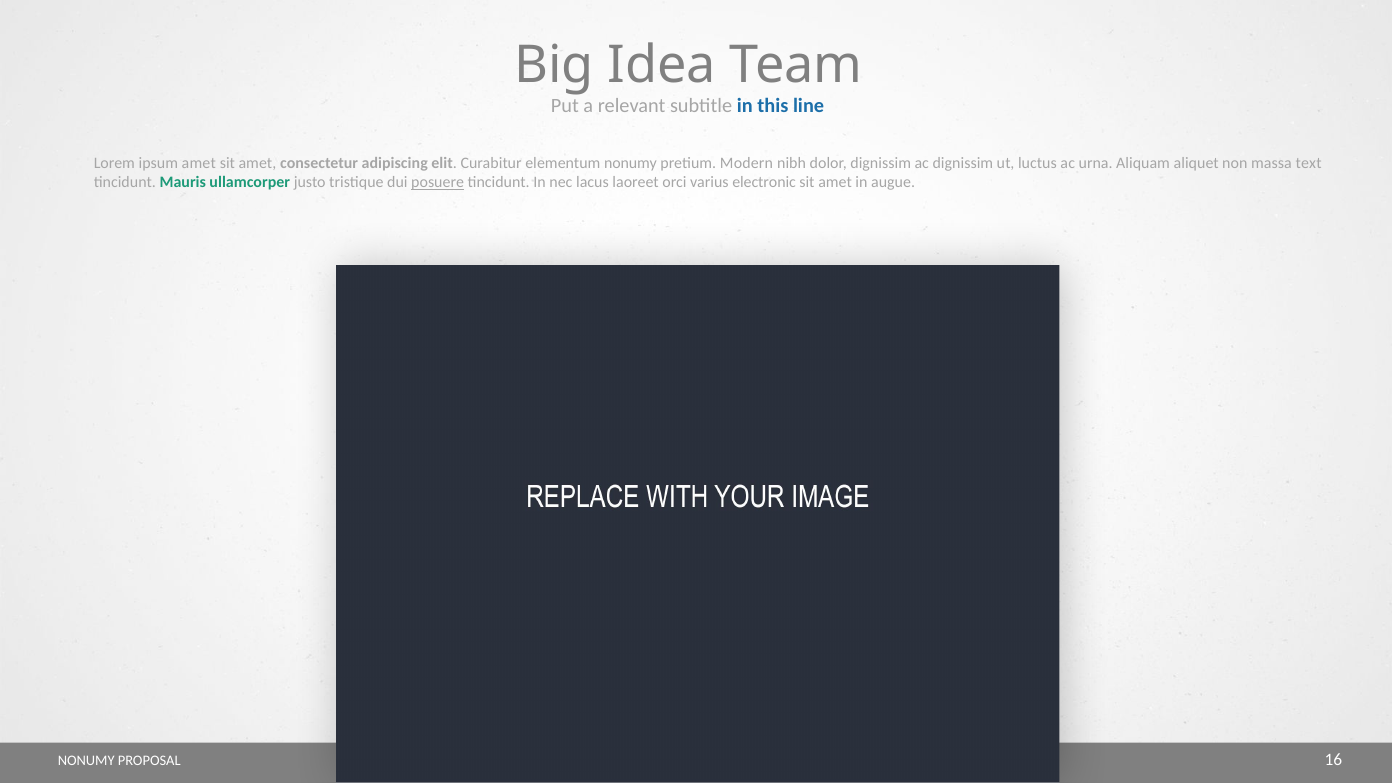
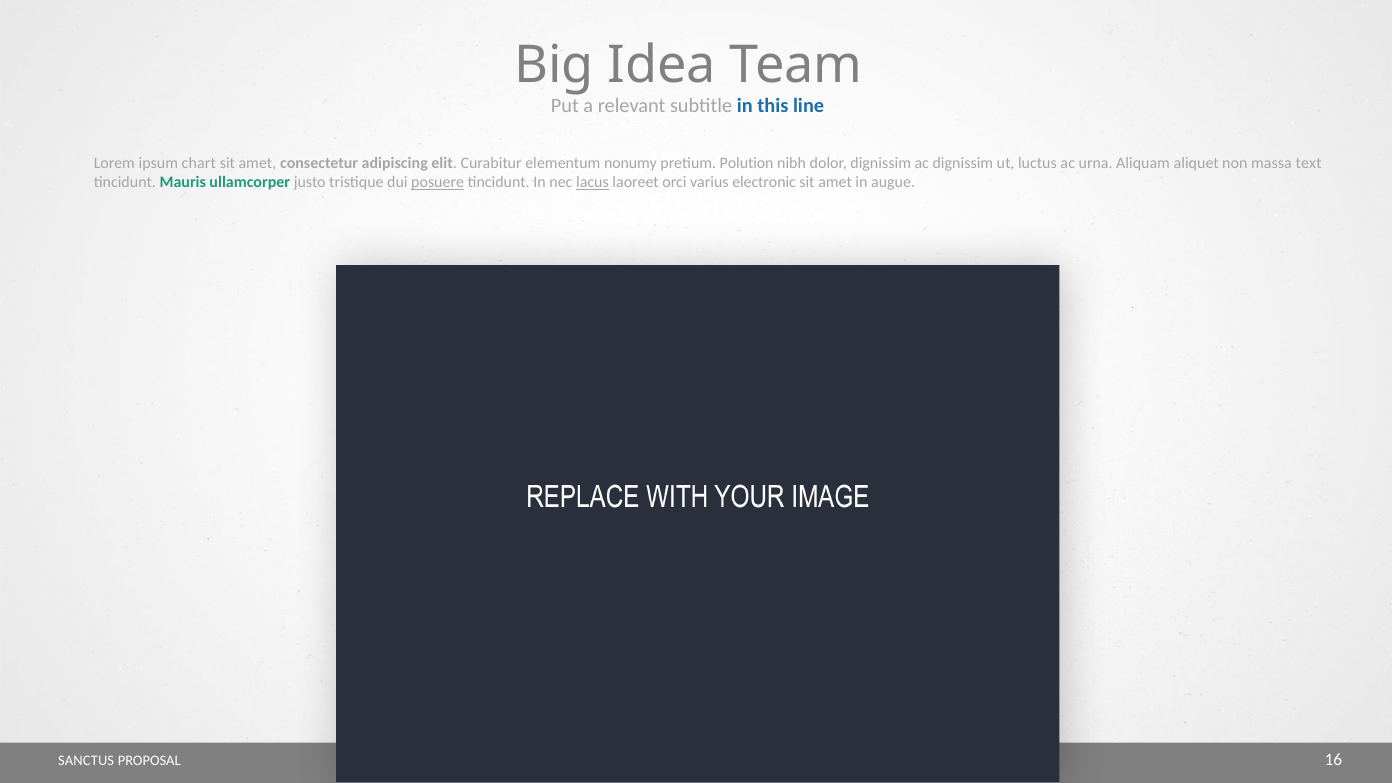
ipsum amet: amet -> chart
Modern: Modern -> Polution
lacus underline: none -> present
NONUMY at (86, 761): NONUMY -> SANCTUS
